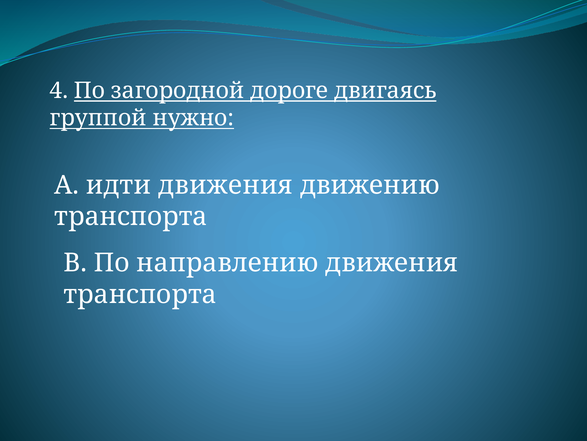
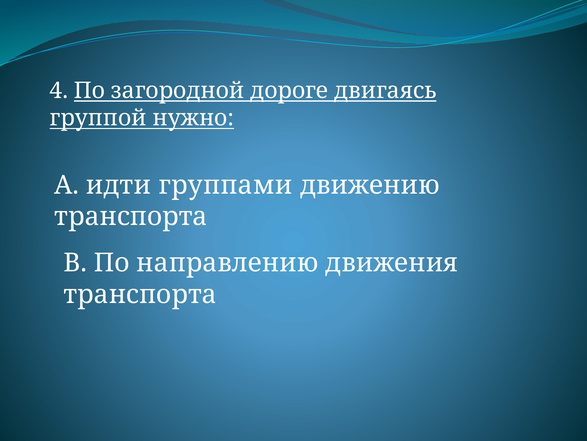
идти движения: движения -> группами
